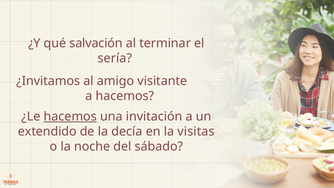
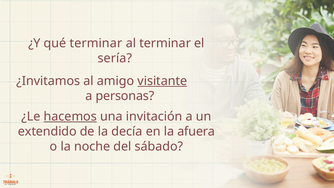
qué salvación: salvación -> terminar
visitante underline: none -> present
a hacemos: hacemos -> personas
visitas: visitas -> afuera
